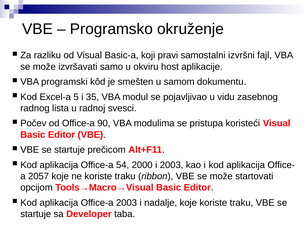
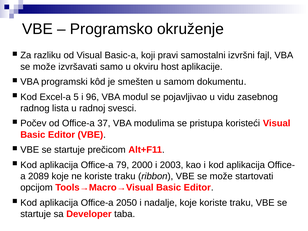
35: 35 -> 96
90: 90 -> 37
54: 54 -> 79
2057: 2057 -> 2089
Office-a 2003: 2003 -> 2050
